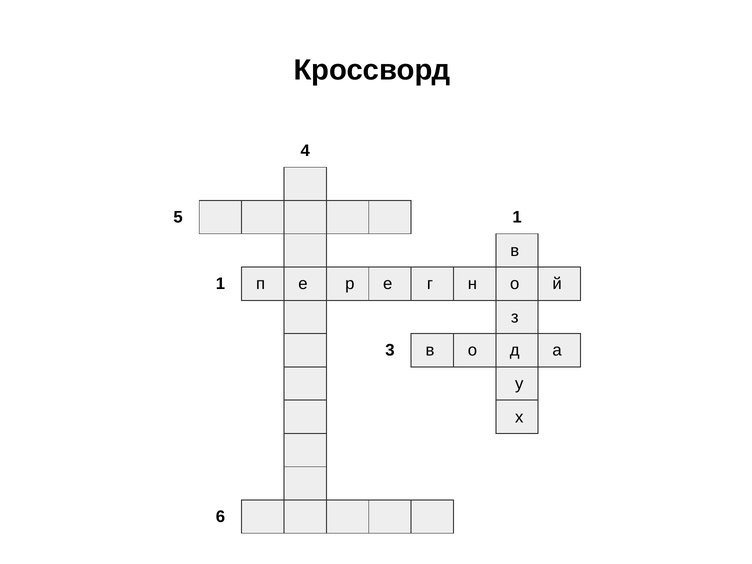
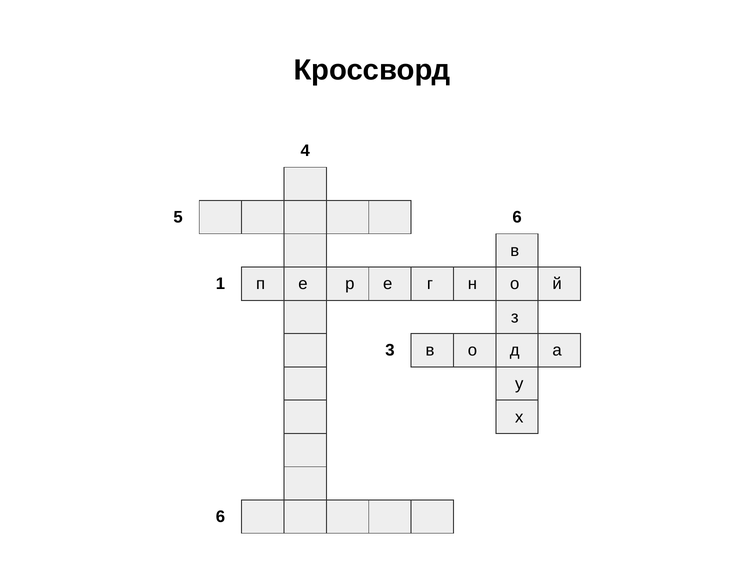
5 1: 1 -> 6
